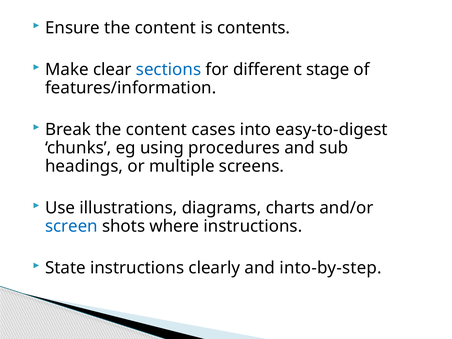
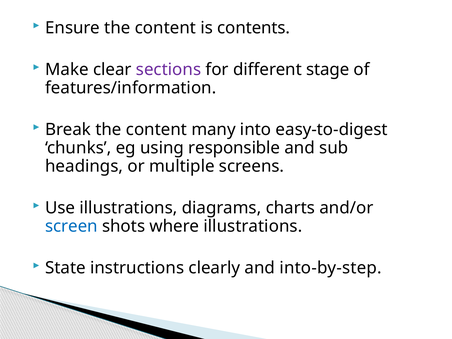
sections colour: blue -> purple
cases: cases -> many
procedures: procedures -> responsible
where instructions: instructions -> illustrations
